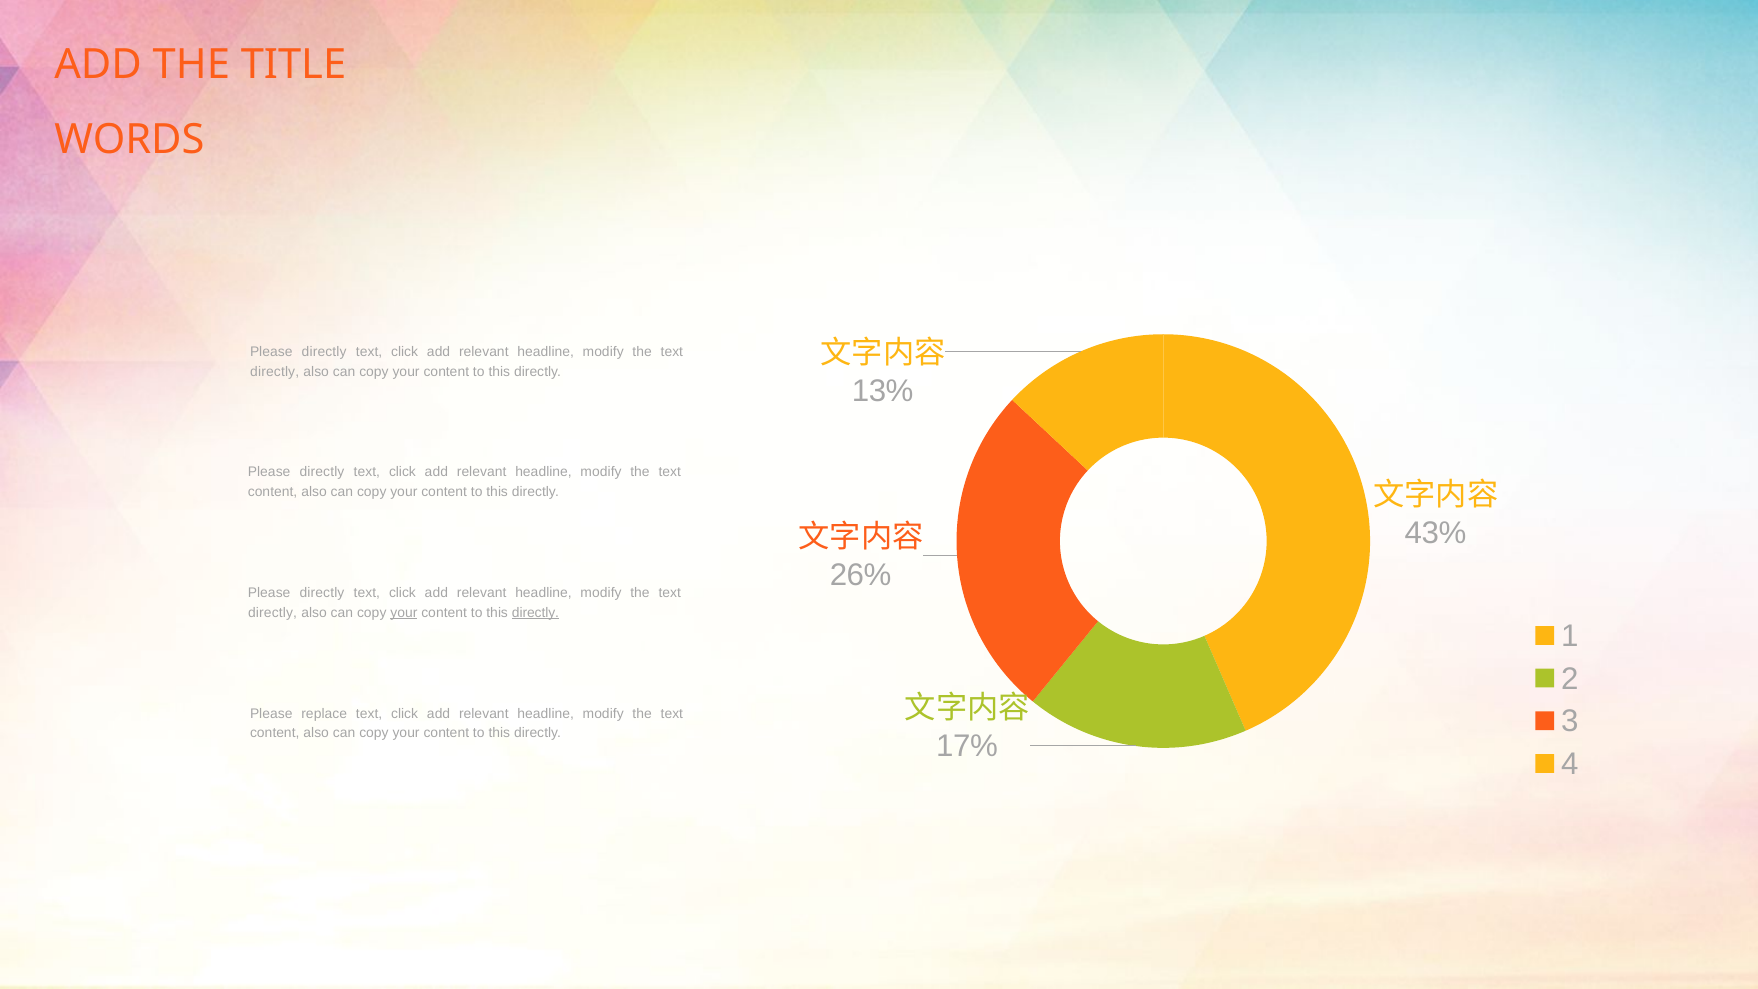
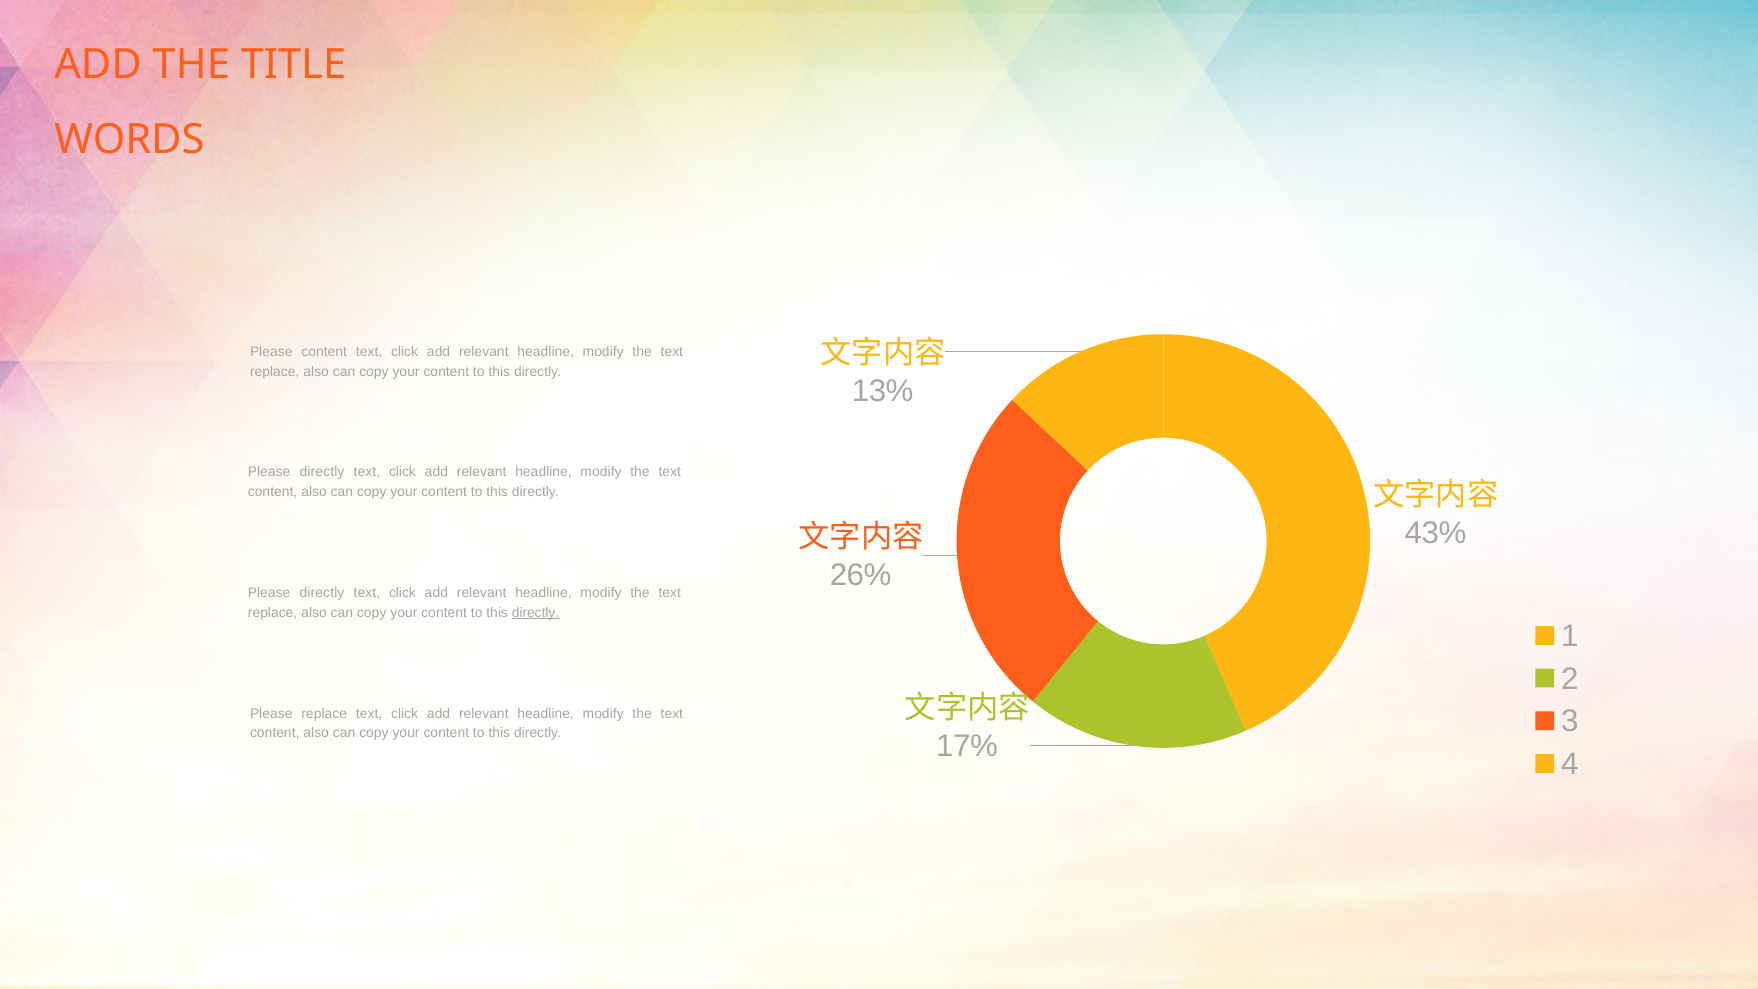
directly at (324, 352): directly -> content
directly at (275, 372): directly -> replace
directly at (273, 613): directly -> replace
your at (404, 613) underline: present -> none
